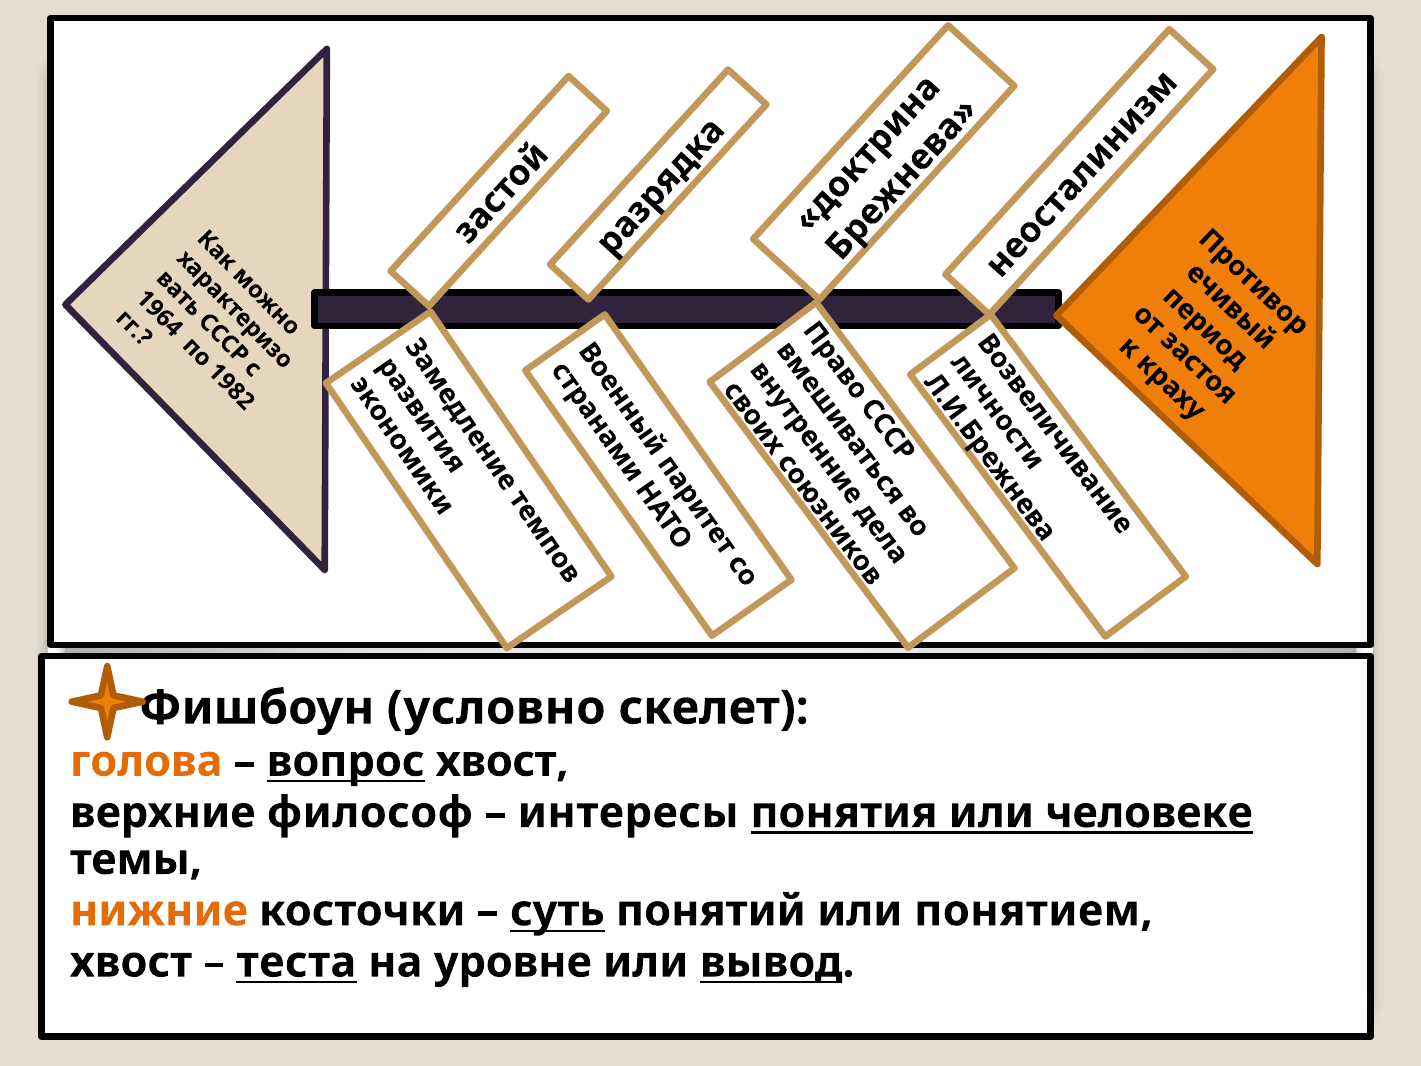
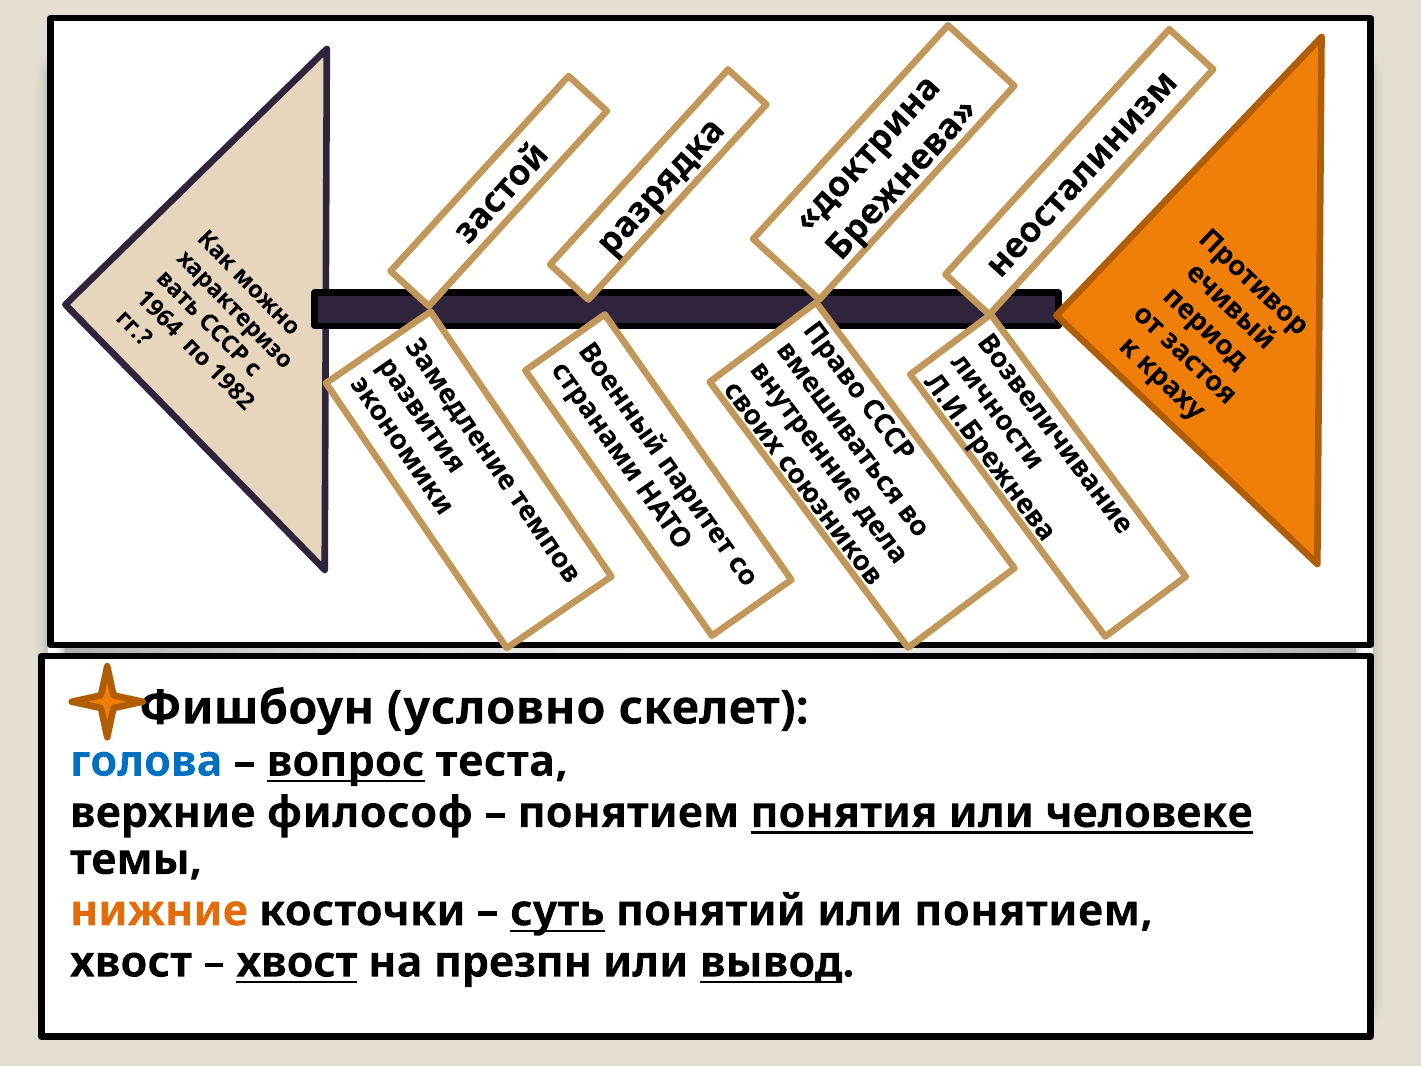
голова colour: orange -> blue
вопрос хвост: хвост -> теста
интересы at (628, 813): интересы -> понятием
теста at (297, 962): теста -> хвост
уровне: уровне -> презпн
